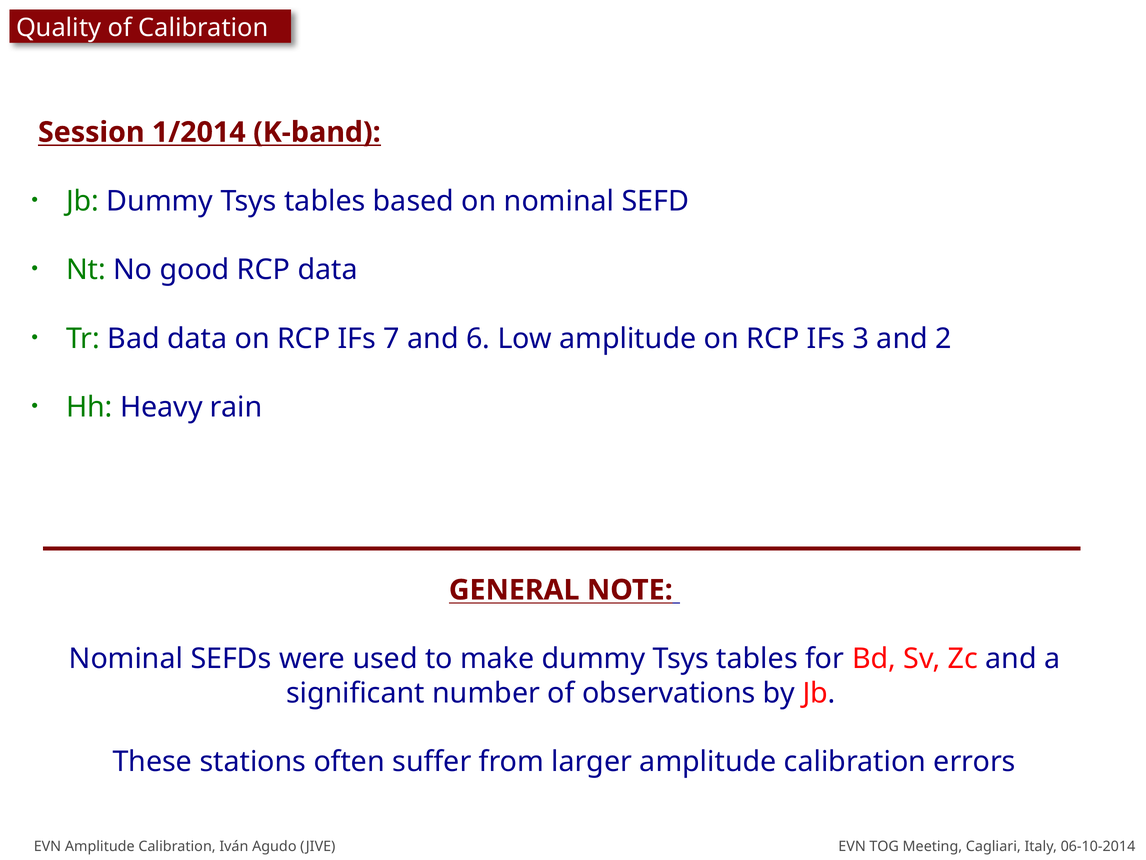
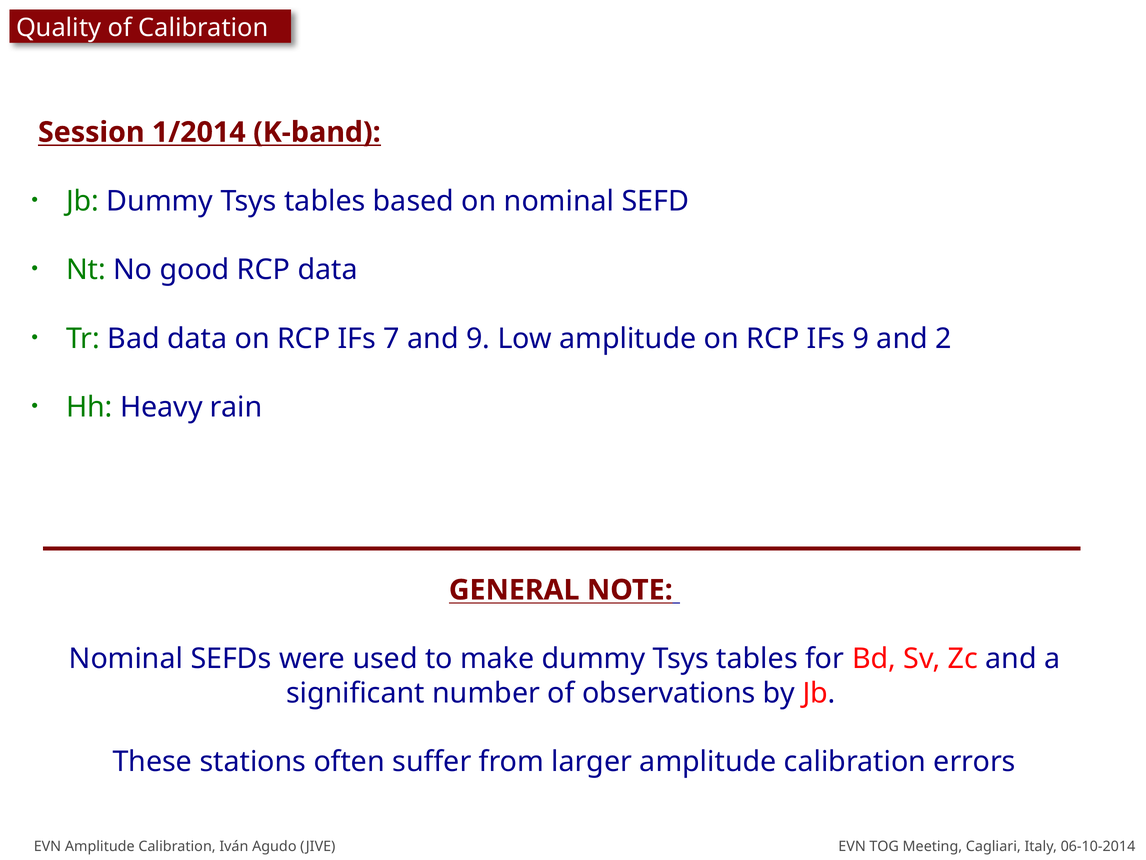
and 6: 6 -> 9
IFs 3: 3 -> 9
